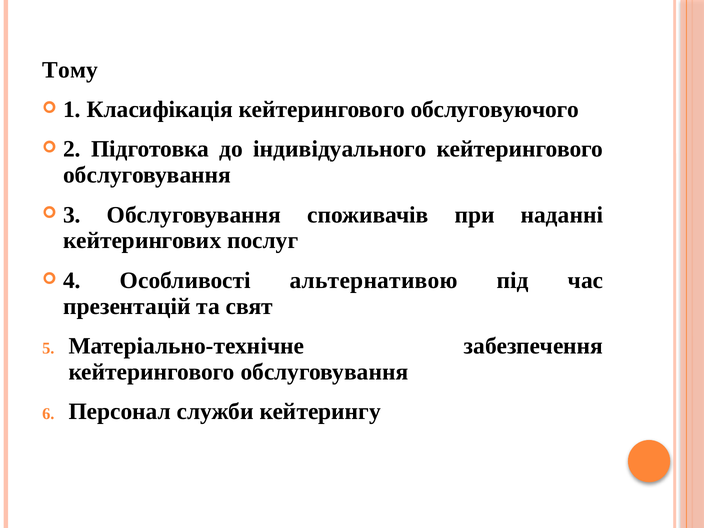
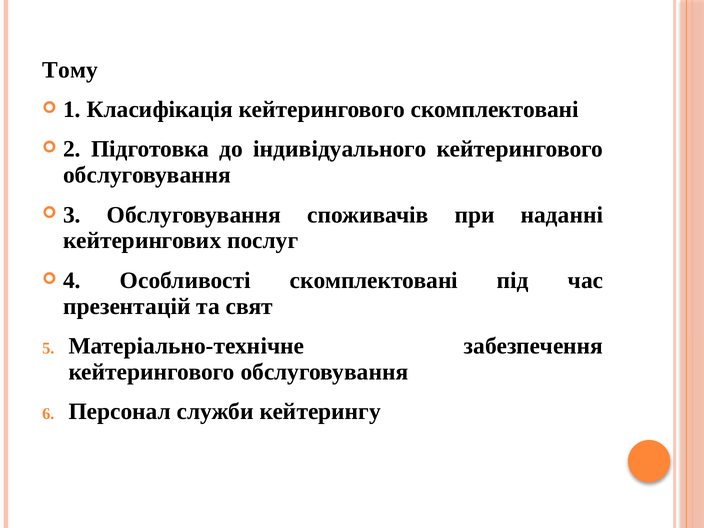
кейтерингового обслуговуючого: обслуговуючого -> скомплектовані
Особливості альтернативою: альтернативою -> скомплектовані
